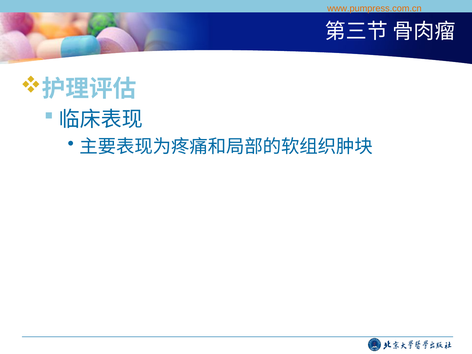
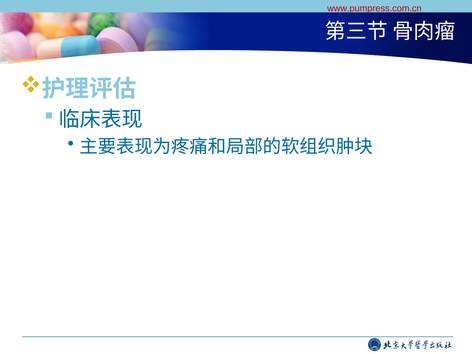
www.pumpress.com.cn colour: orange -> red
